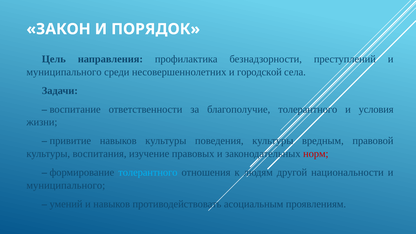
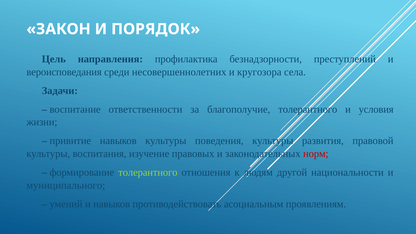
муниципального at (64, 72): муниципального -> вероисповедания
городской: городской -> кругозора
вредным: вредным -> развития
толерантного at (148, 172) colour: light blue -> light green
